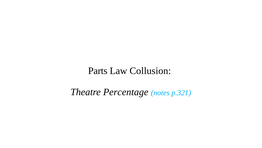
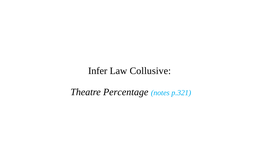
Parts: Parts -> Infer
Collusion: Collusion -> Collusive
